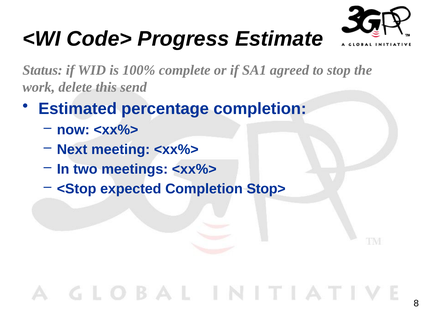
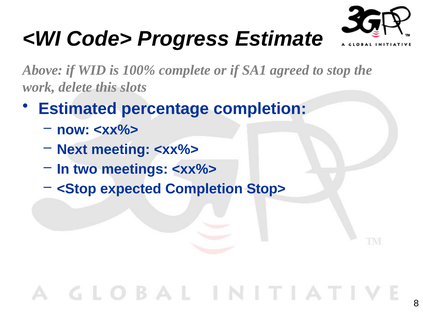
Status: Status -> Above
send: send -> slots
